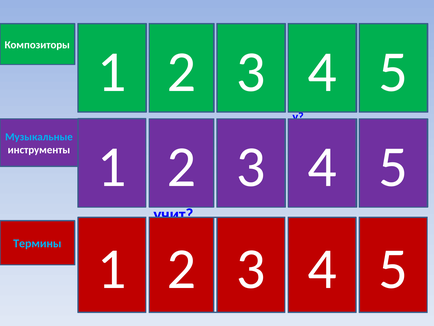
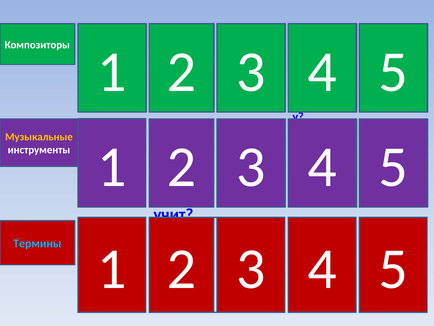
Музыкальные colour: light blue -> yellow
